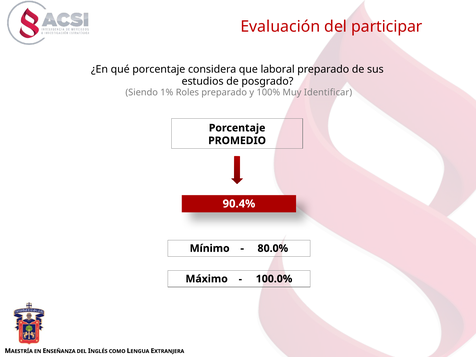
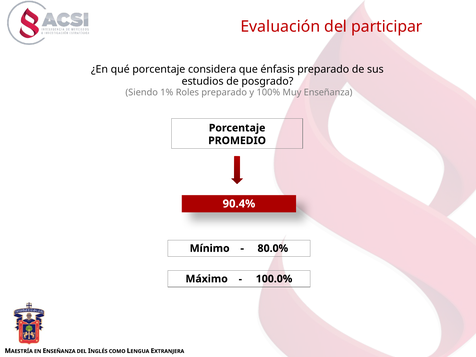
laboral: laboral -> énfasis
Muy Identificar: Identificar -> Enseñanza
